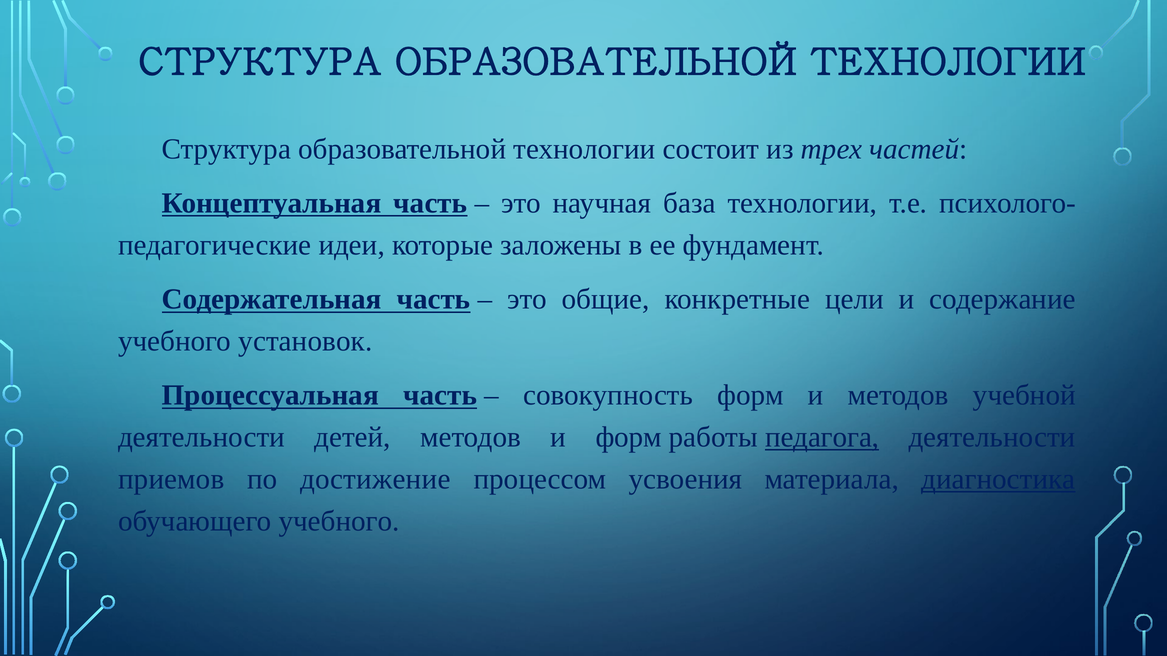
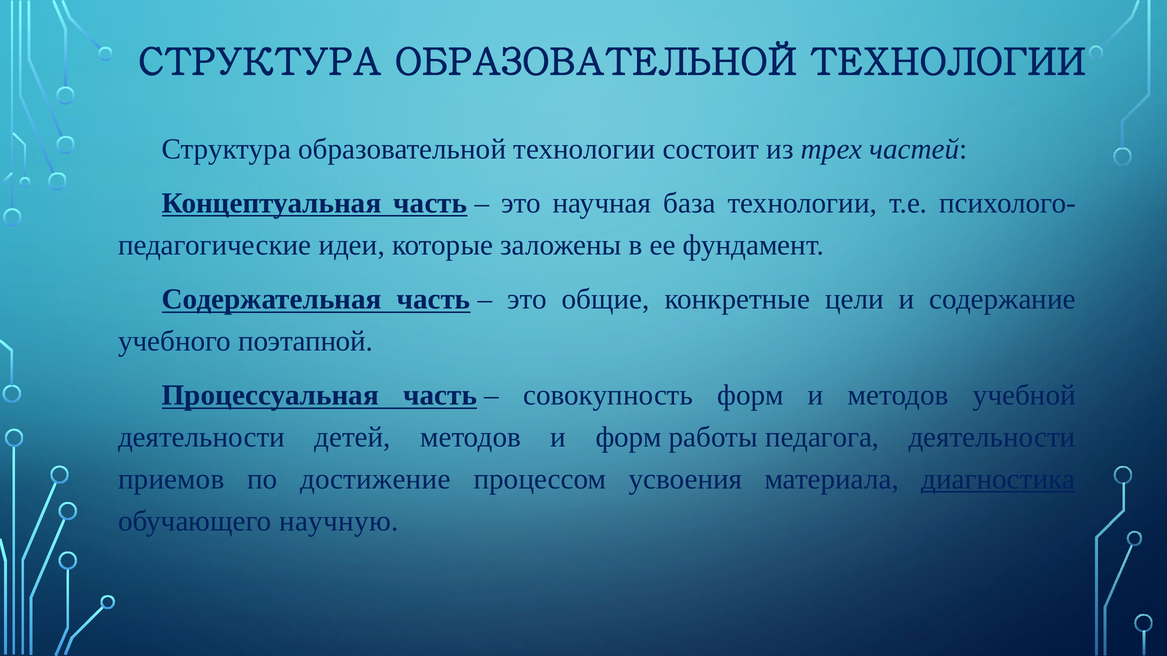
установок: установок -> поэтапной
педагога underline: present -> none
обучающего учебного: учебного -> научную
